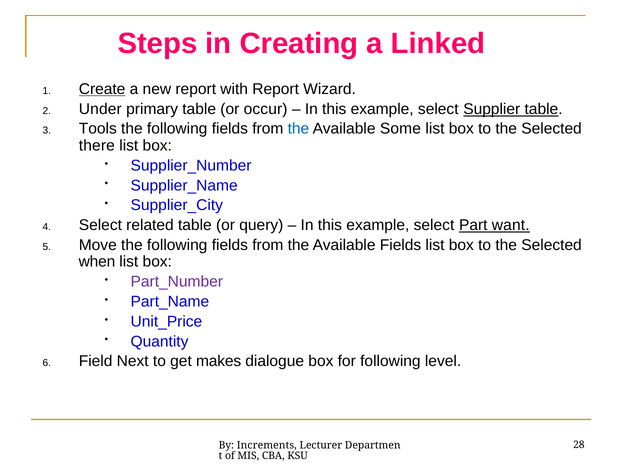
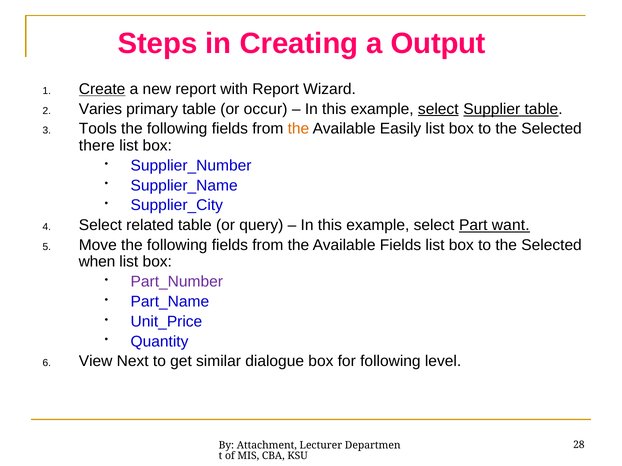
Linked: Linked -> Output
Under: Under -> Varies
select at (438, 109) underline: none -> present
the at (298, 129) colour: blue -> orange
Some: Some -> Easily
Field: Field -> View
makes: makes -> similar
Increments: Increments -> Attachment
